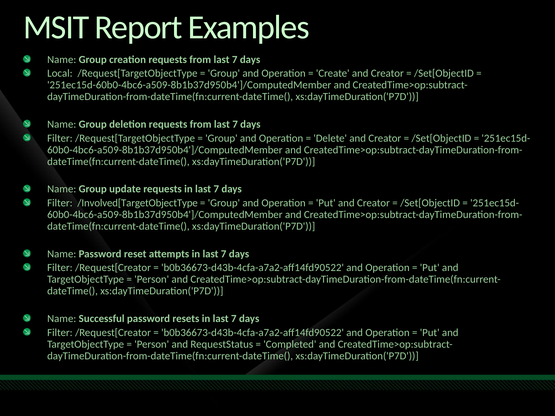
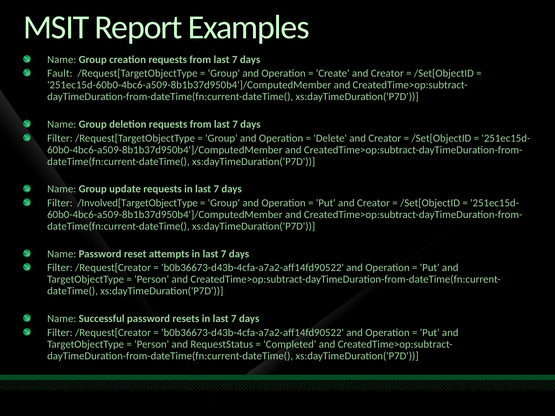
Local: Local -> Fault
